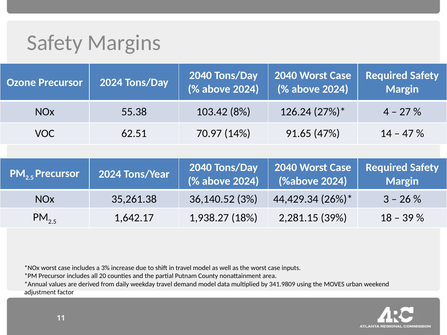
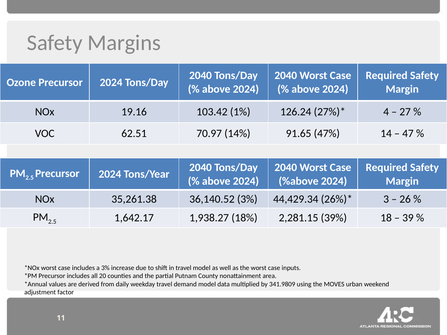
55.38: 55.38 -> 19.16
8%: 8% -> 1%
